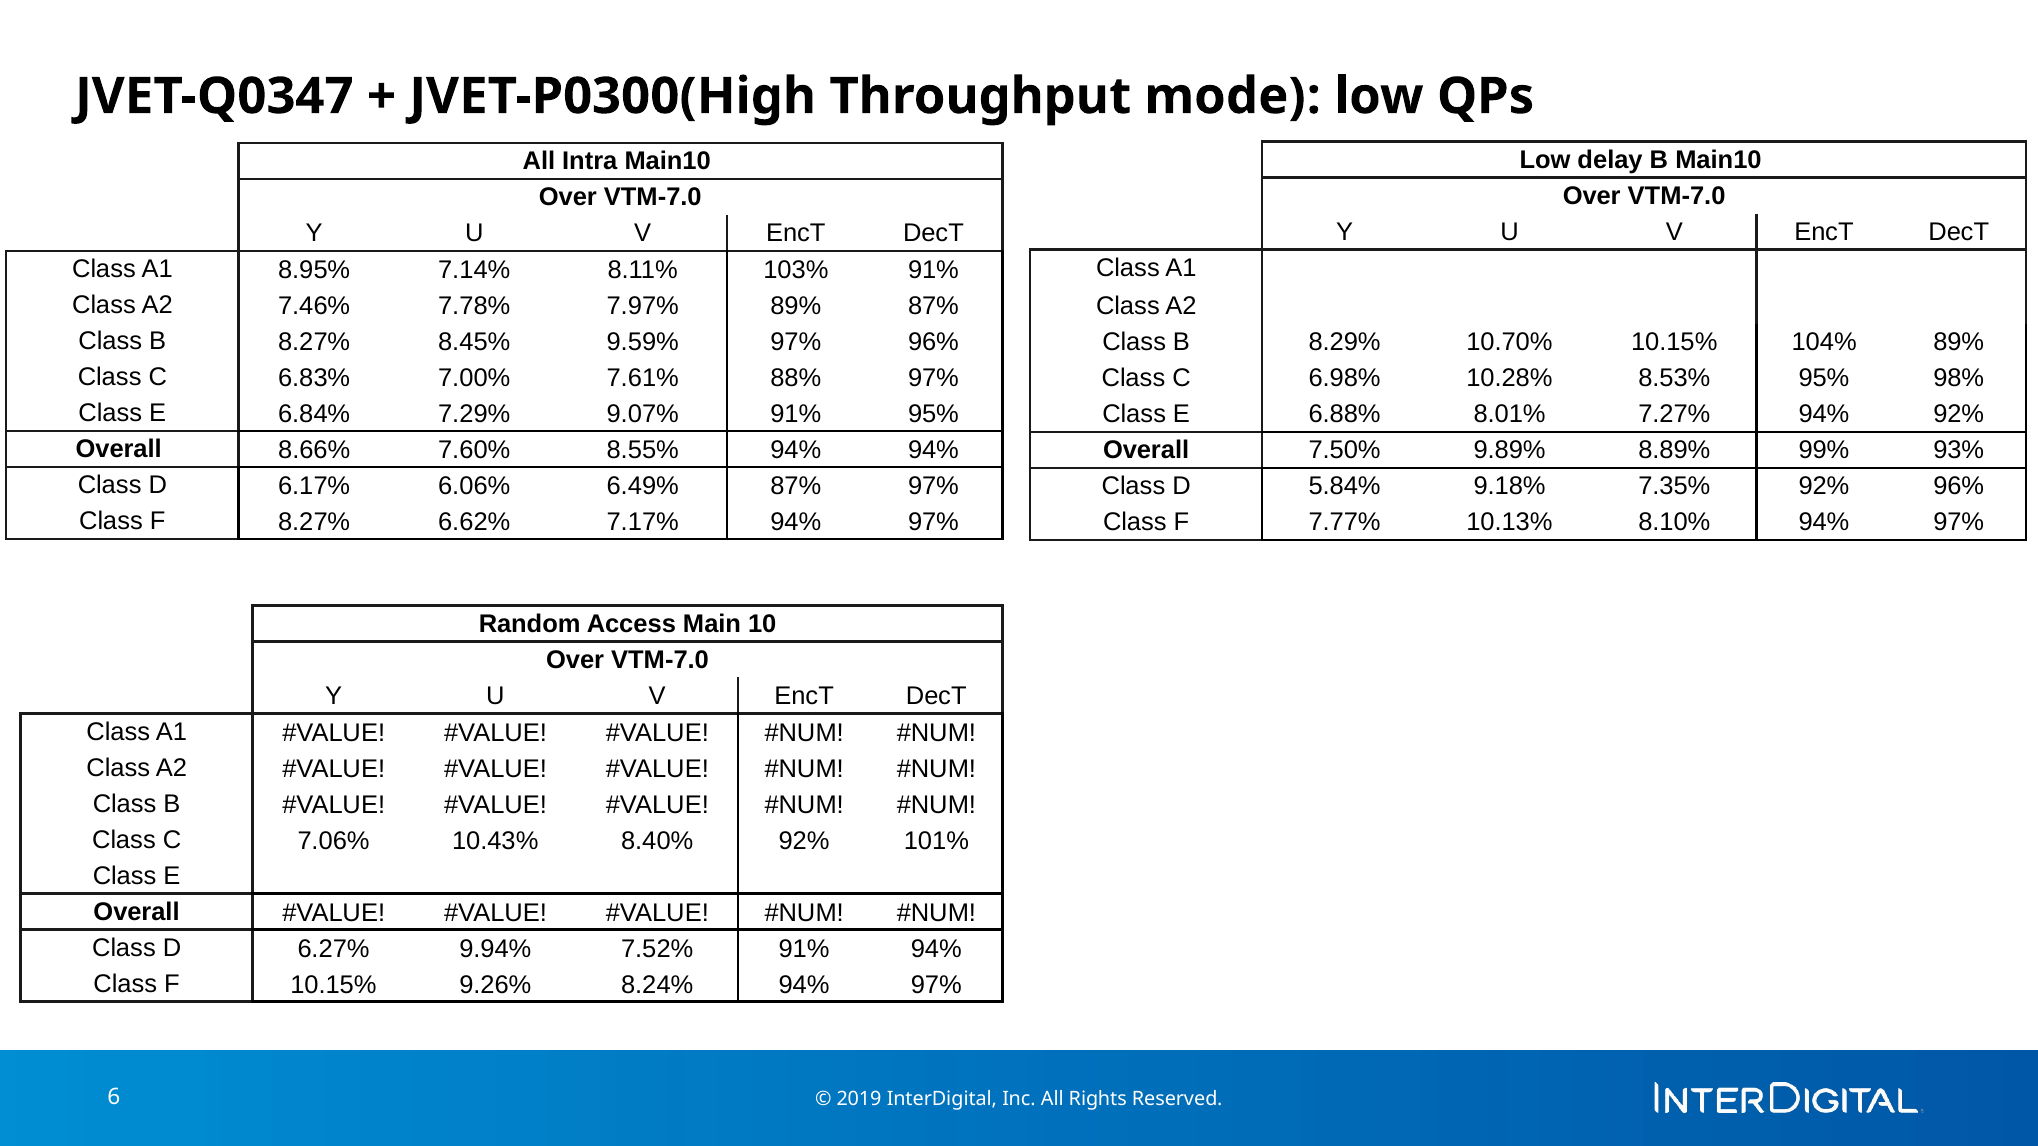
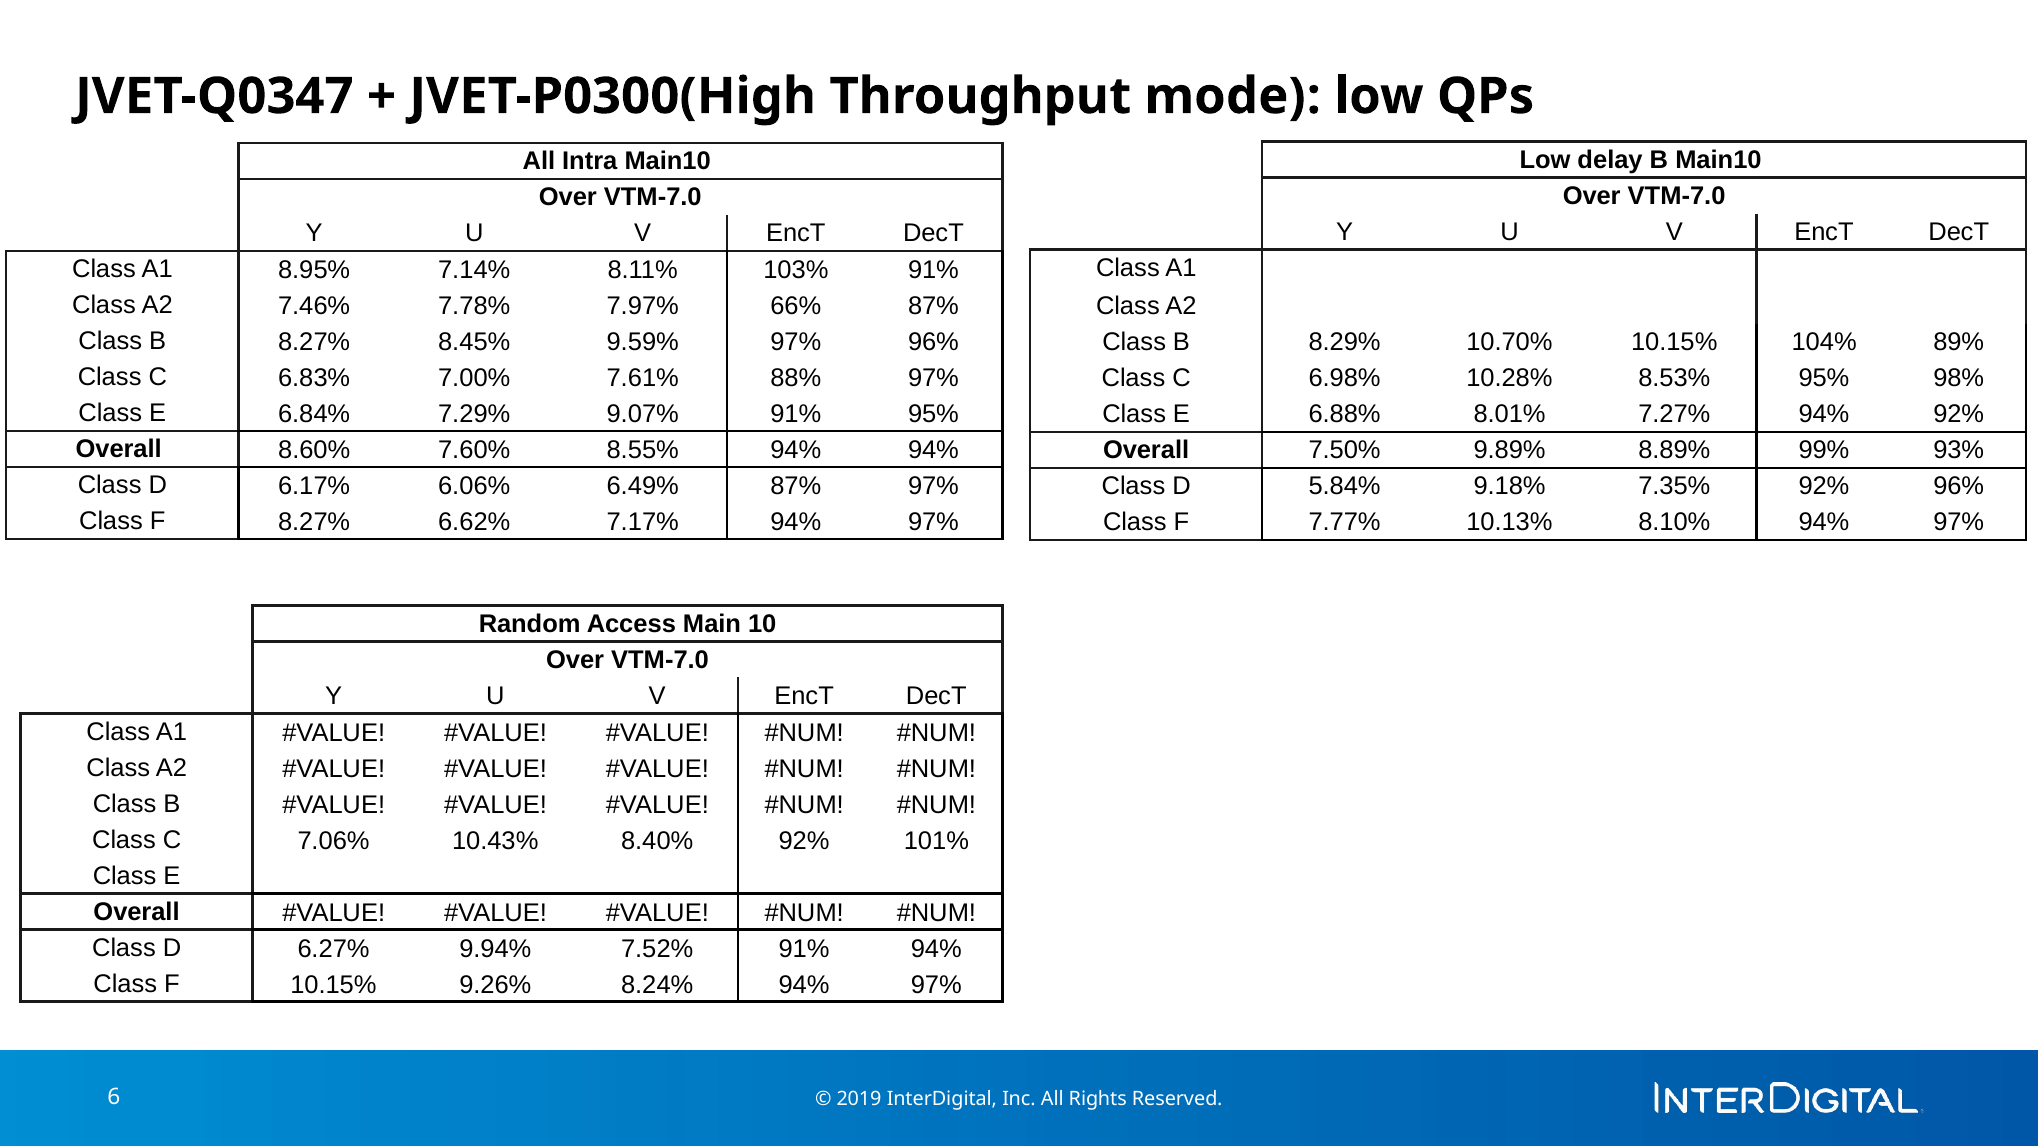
7.97% 89%: 89% -> 66%
8.66%: 8.66% -> 8.60%
